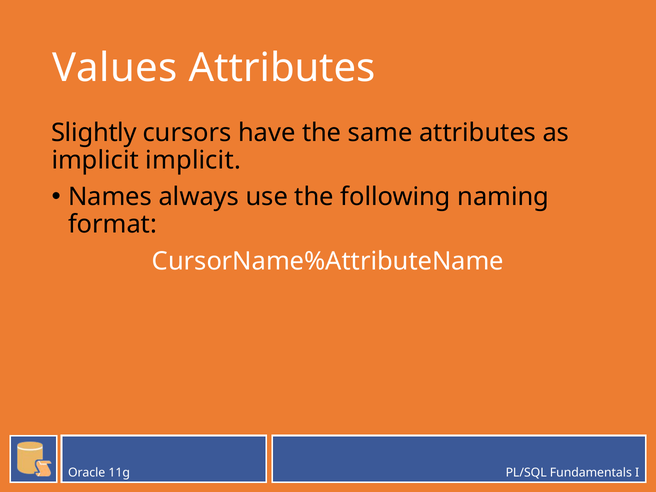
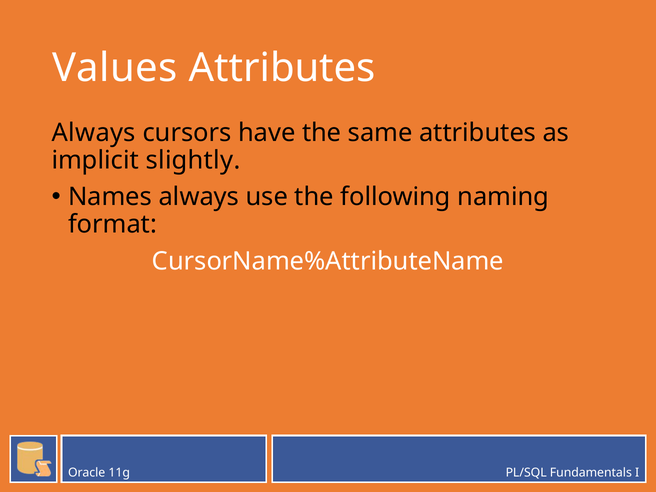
Slightly at (94, 133): Slightly -> Always
implicit implicit: implicit -> slightly
